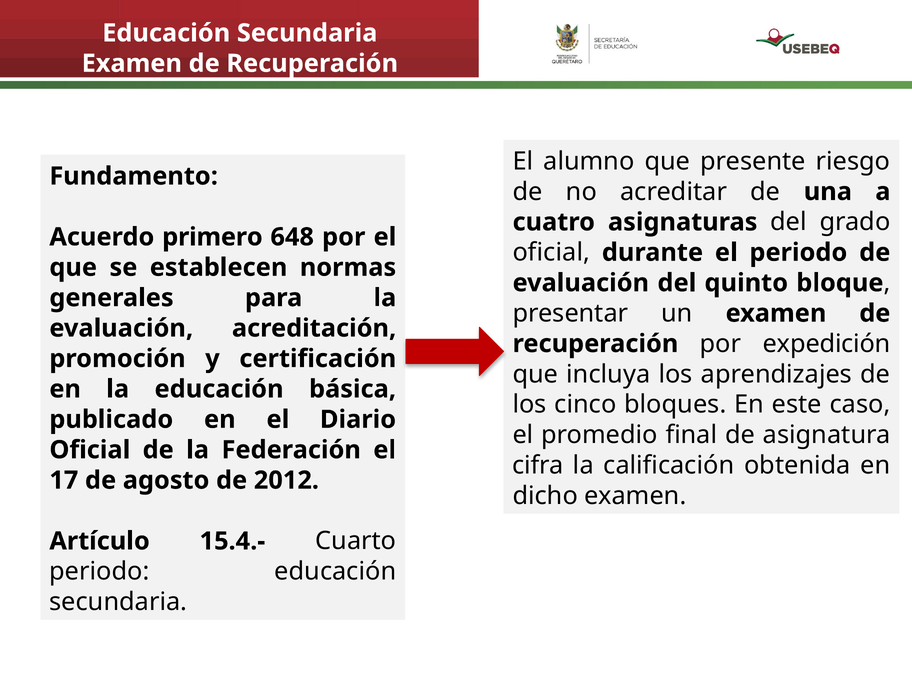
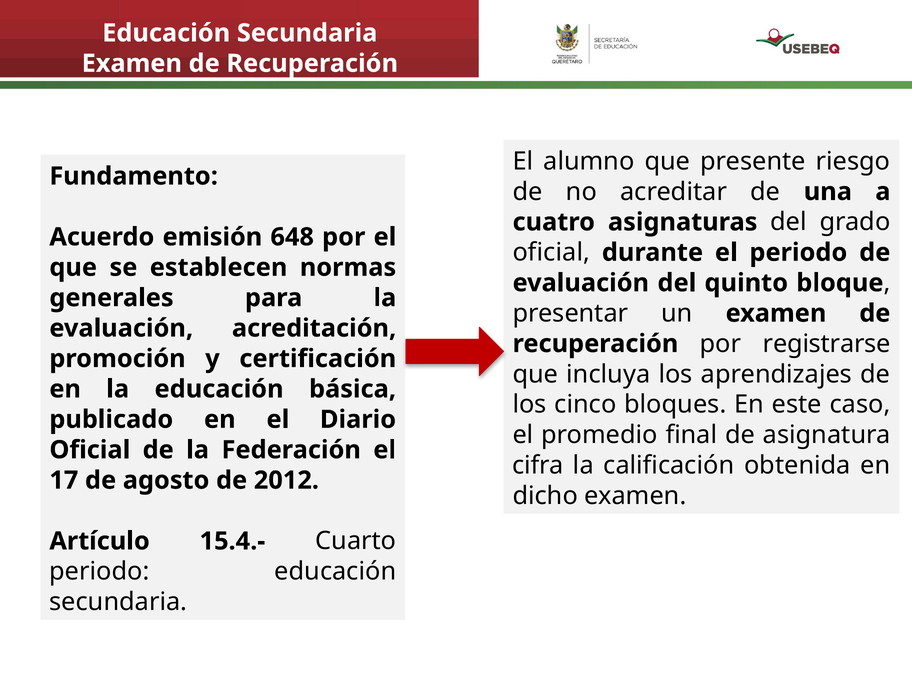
primero: primero -> emisión
expedición: expedición -> registrarse
